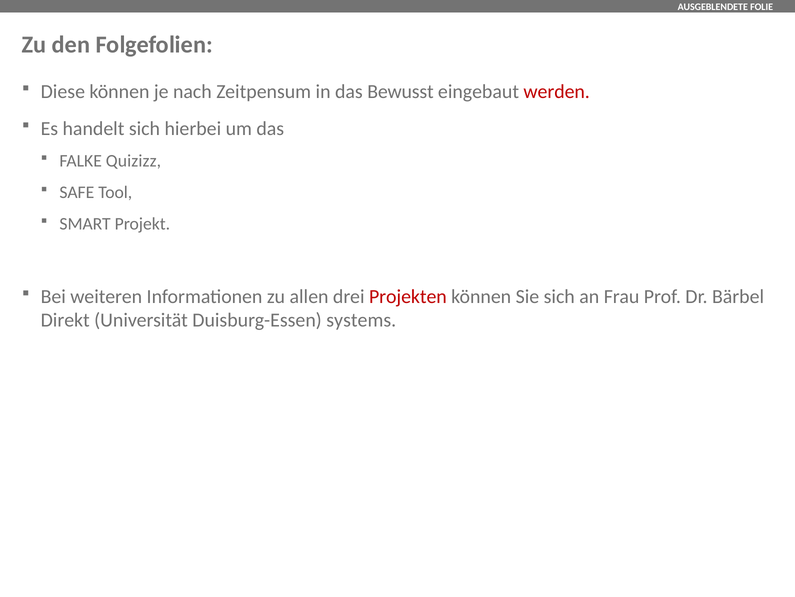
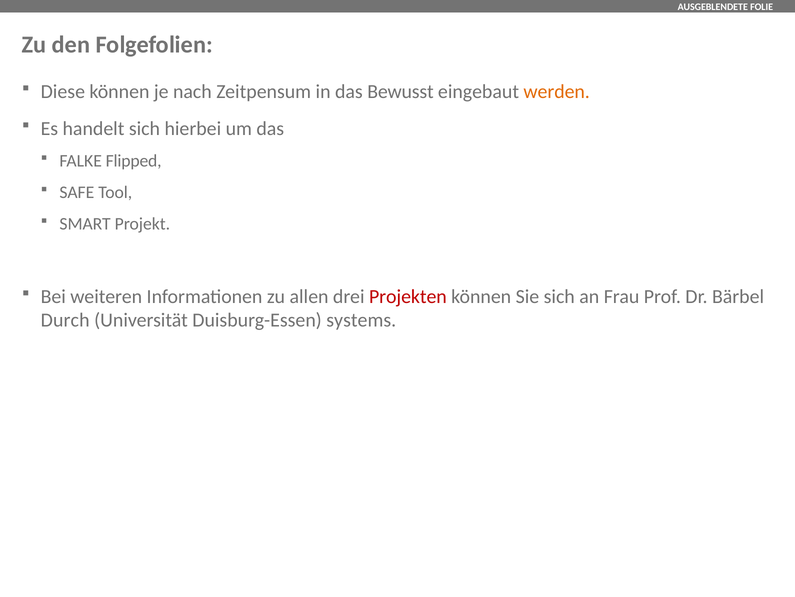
werden colour: red -> orange
Quizizz: Quizizz -> Flipped
Direkt: Direkt -> Durch
